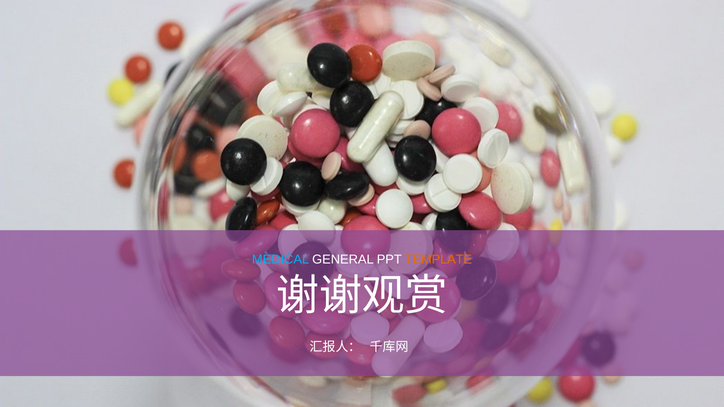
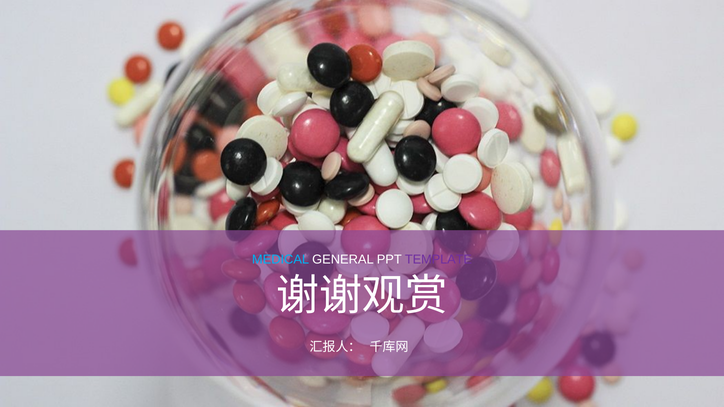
TEMPLATE colour: orange -> purple
